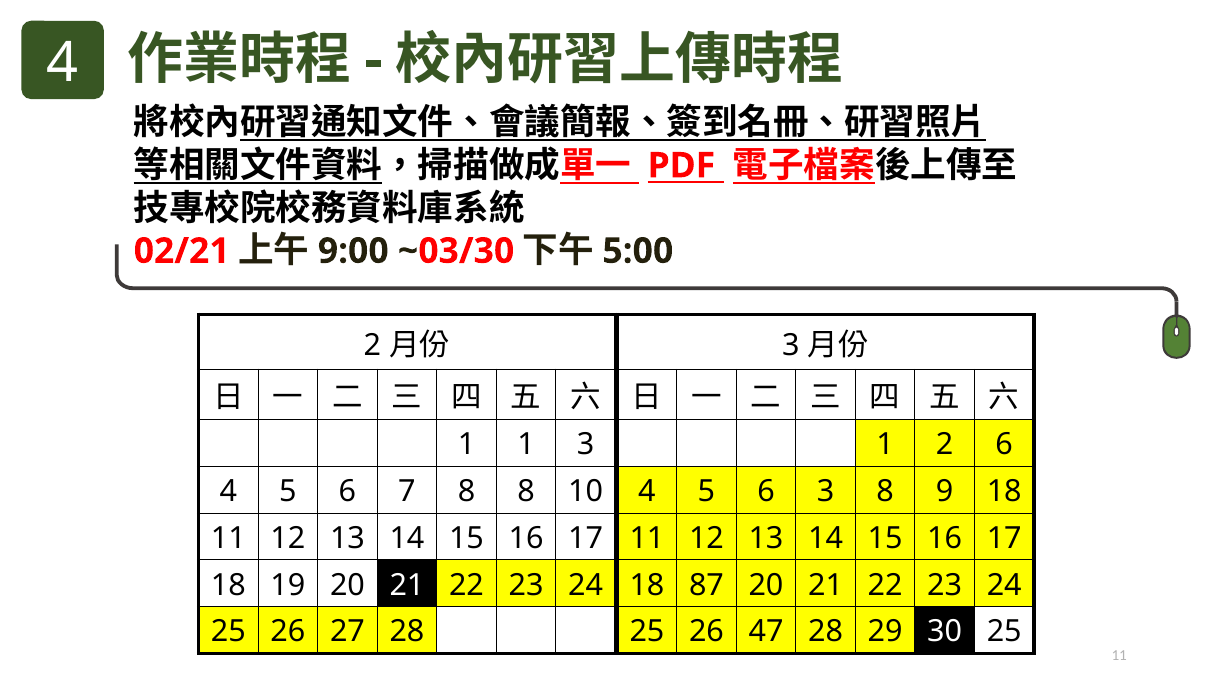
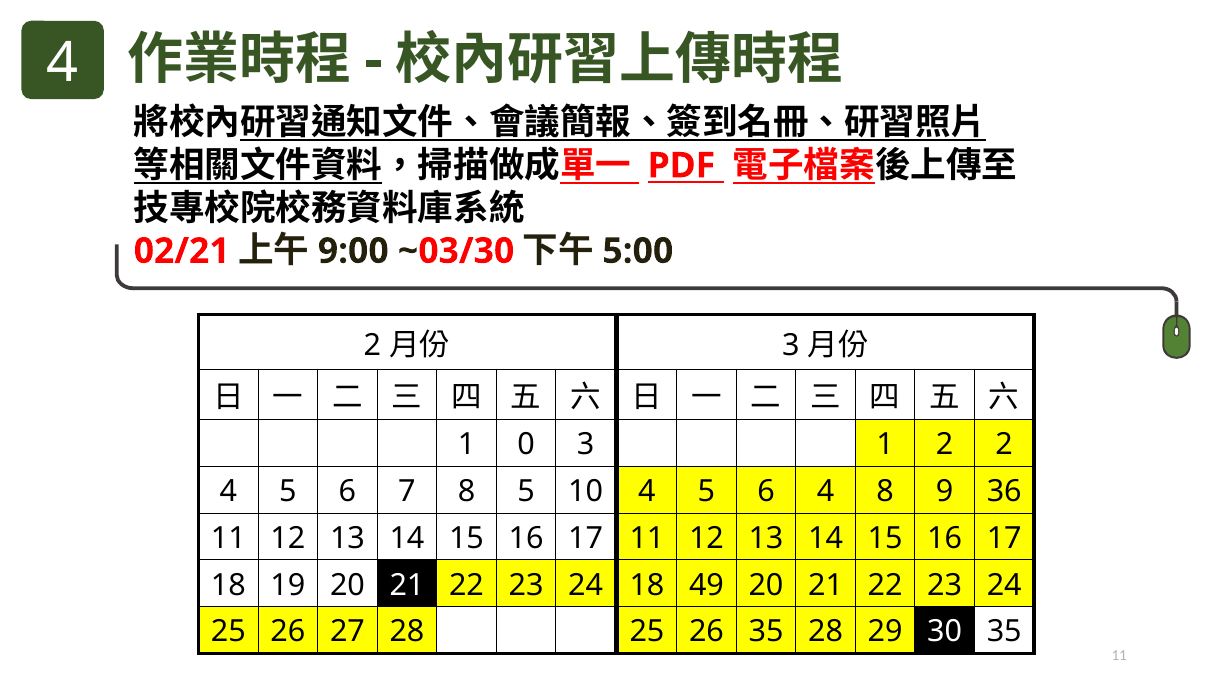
1 1: 1 -> 0
2 6: 6 -> 2
8 8: 8 -> 5
6 3: 3 -> 4
9 18: 18 -> 36
87: 87 -> 49
26 47: 47 -> 35
30 25: 25 -> 35
